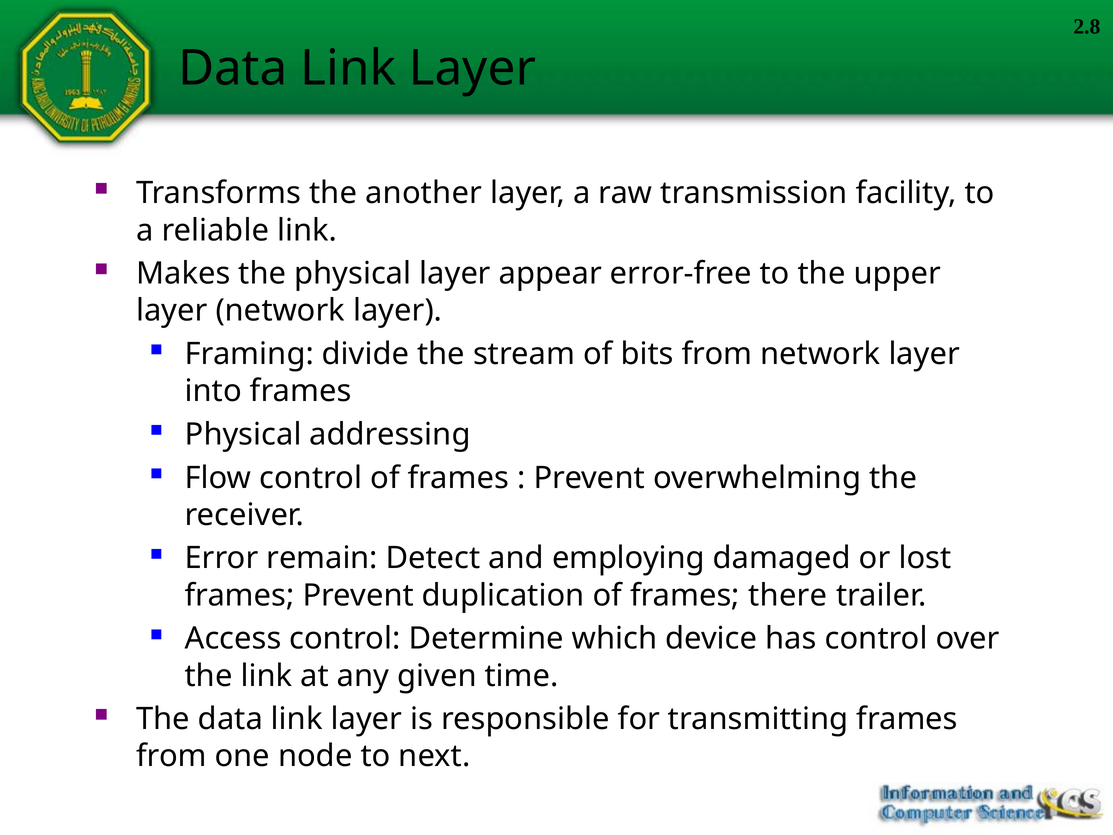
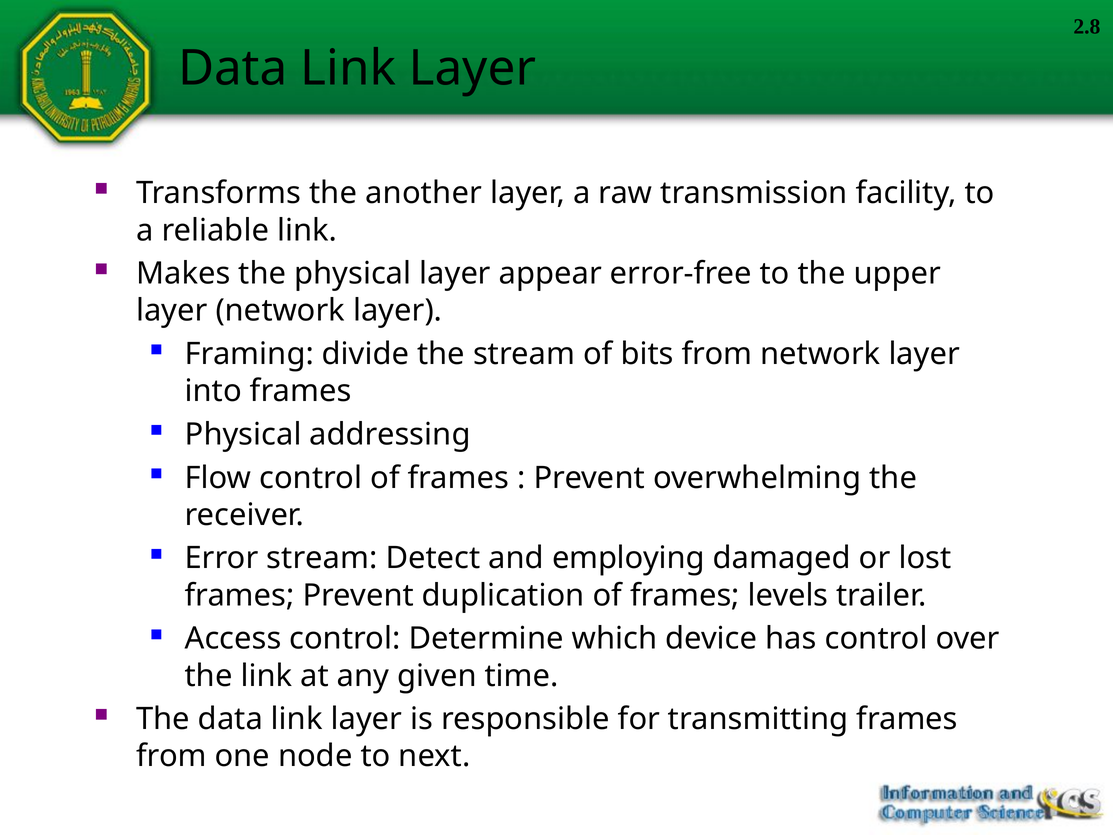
Error remain: remain -> stream
there: there -> levels
